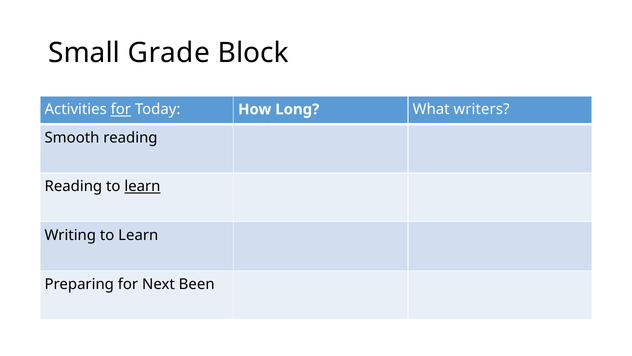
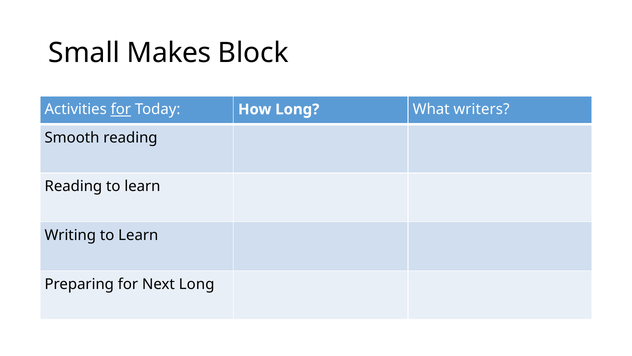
Grade: Grade -> Makes
learn at (142, 186) underline: present -> none
Next Been: Been -> Long
